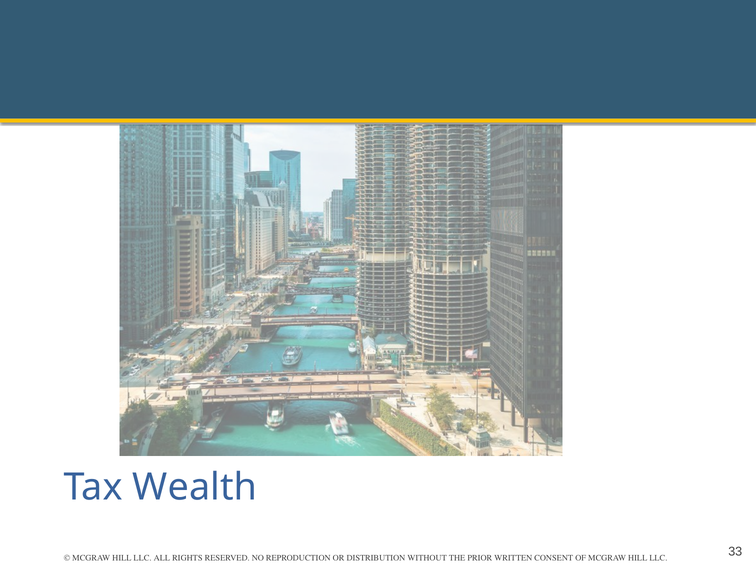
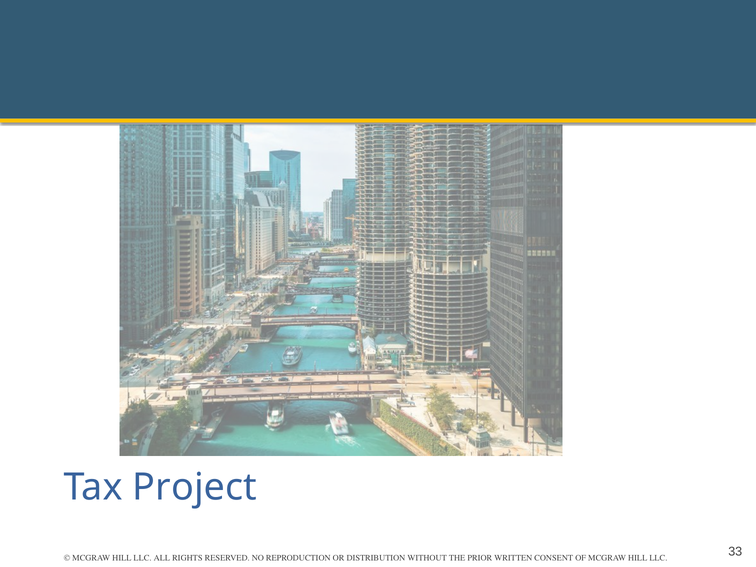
Wealth: Wealth -> Project
